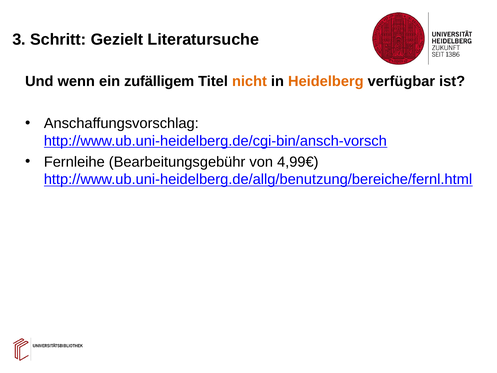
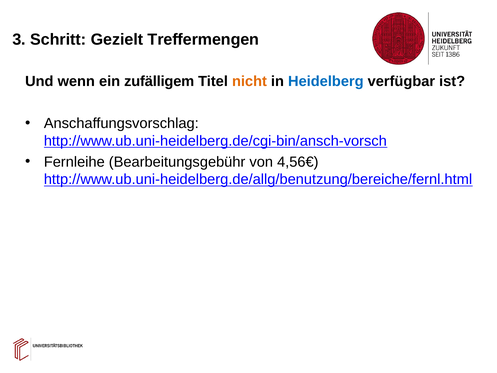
Literatursuche: Literatursuche -> Treffermengen
Heidelberg colour: orange -> blue
4,99€: 4,99€ -> 4,56€
